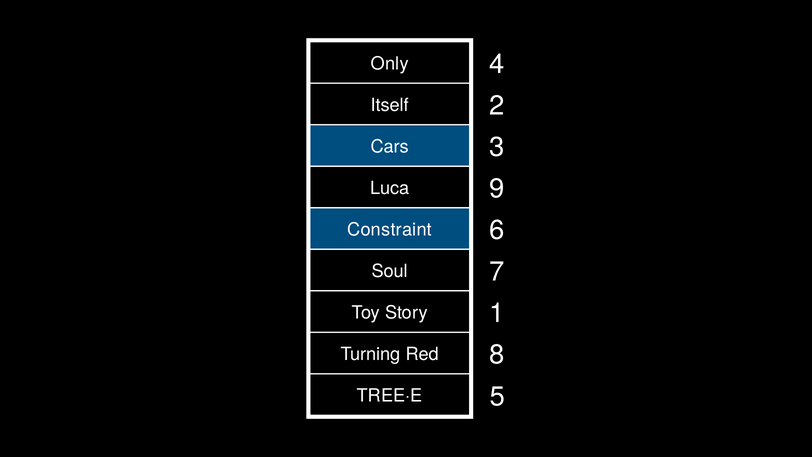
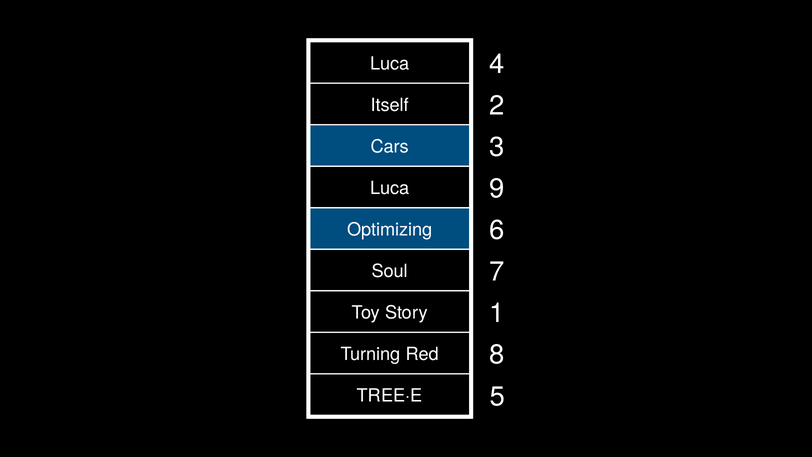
Only at (390, 64): Only -> Luca
Constraint: Constraint -> Optimizing
